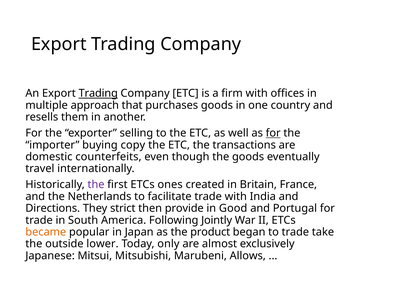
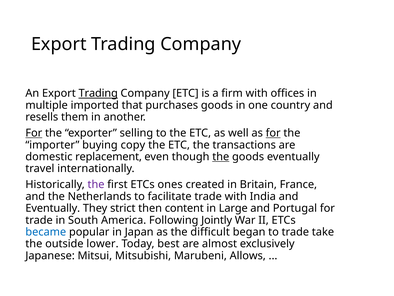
approach: approach -> imported
For at (34, 133) underline: none -> present
counterfeits: counterfeits -> replacement
the at (221, 156) underline: none -> present
Directions at (53, 208): Directions -> Eventually
provide: provide -> content
Good: Good -> Large
became colour: orange -> blue
product: product -> difficult
only: only -> best
